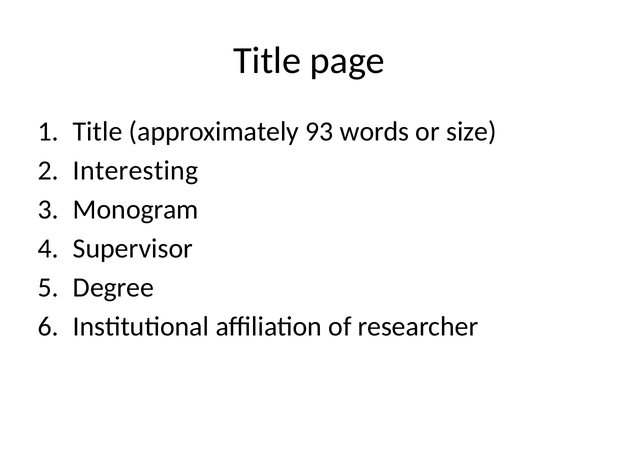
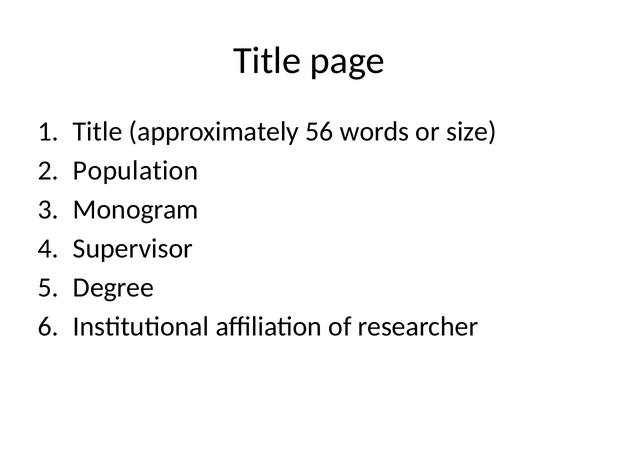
93: 93 -> 56
Interesting: Interesting -> Population
